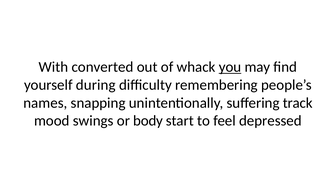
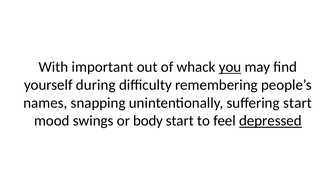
converted: converted -> important
suffering track: track -> start
depressed underline: none -> present
